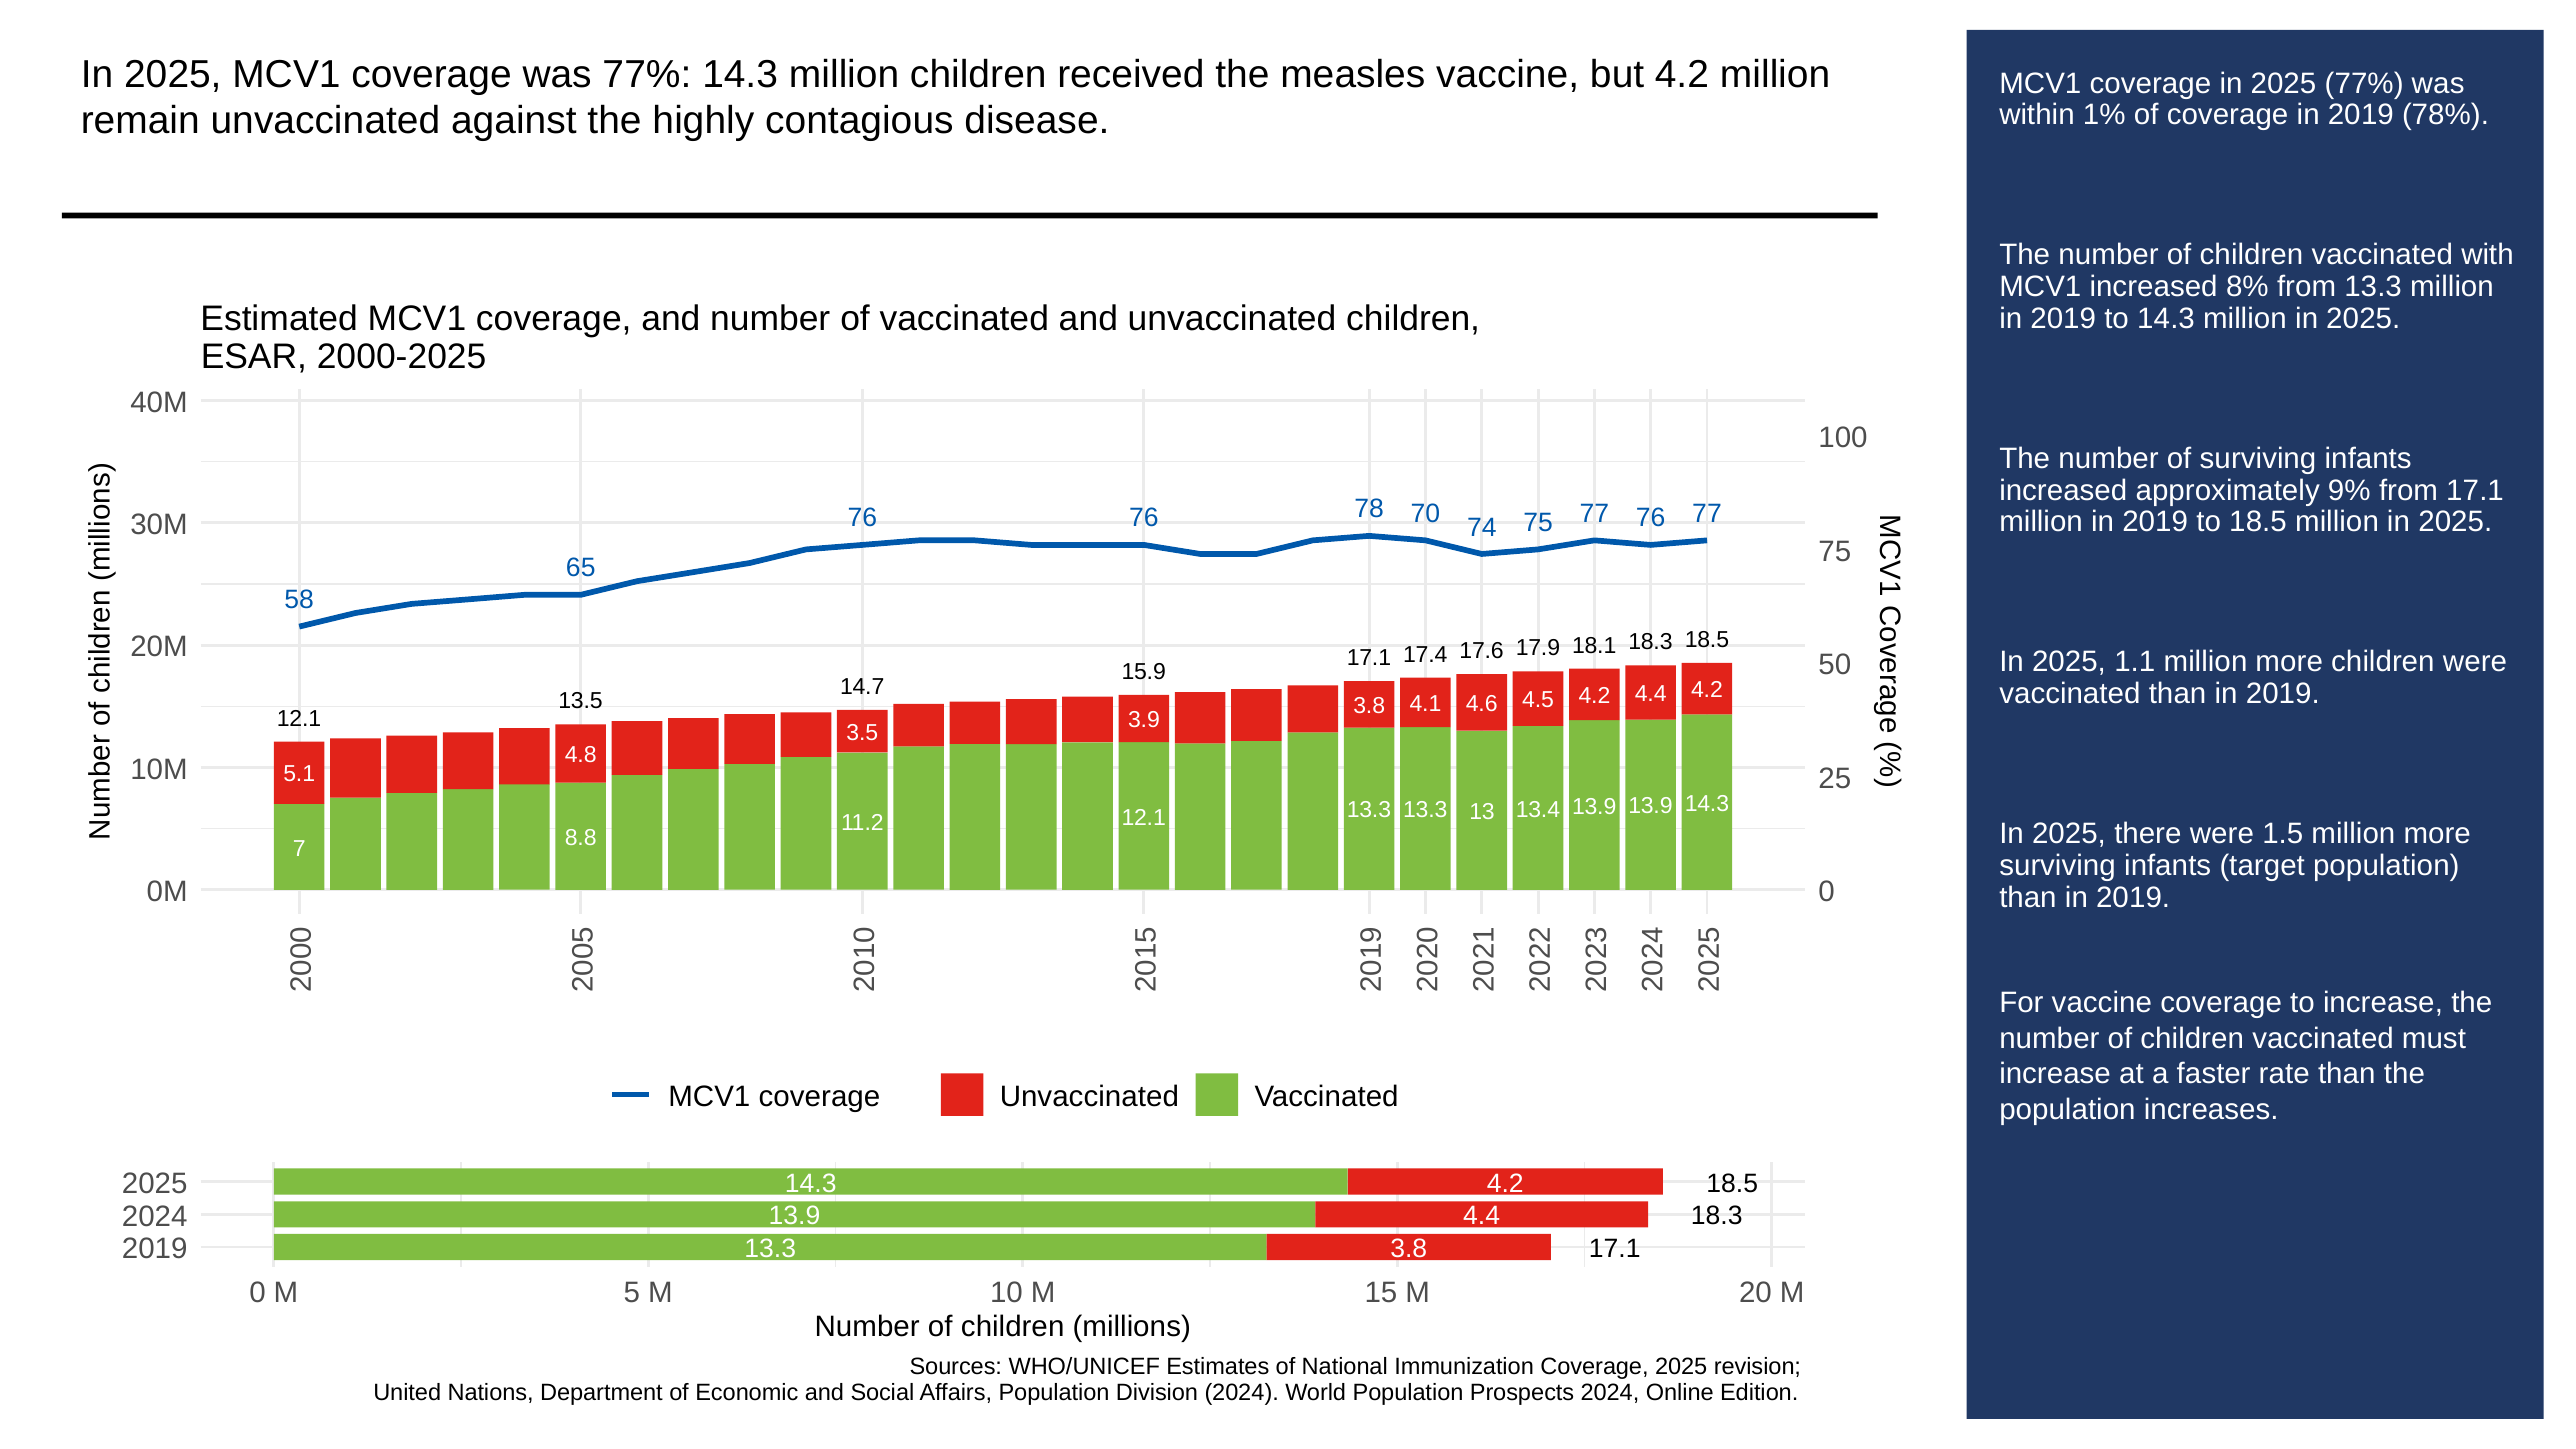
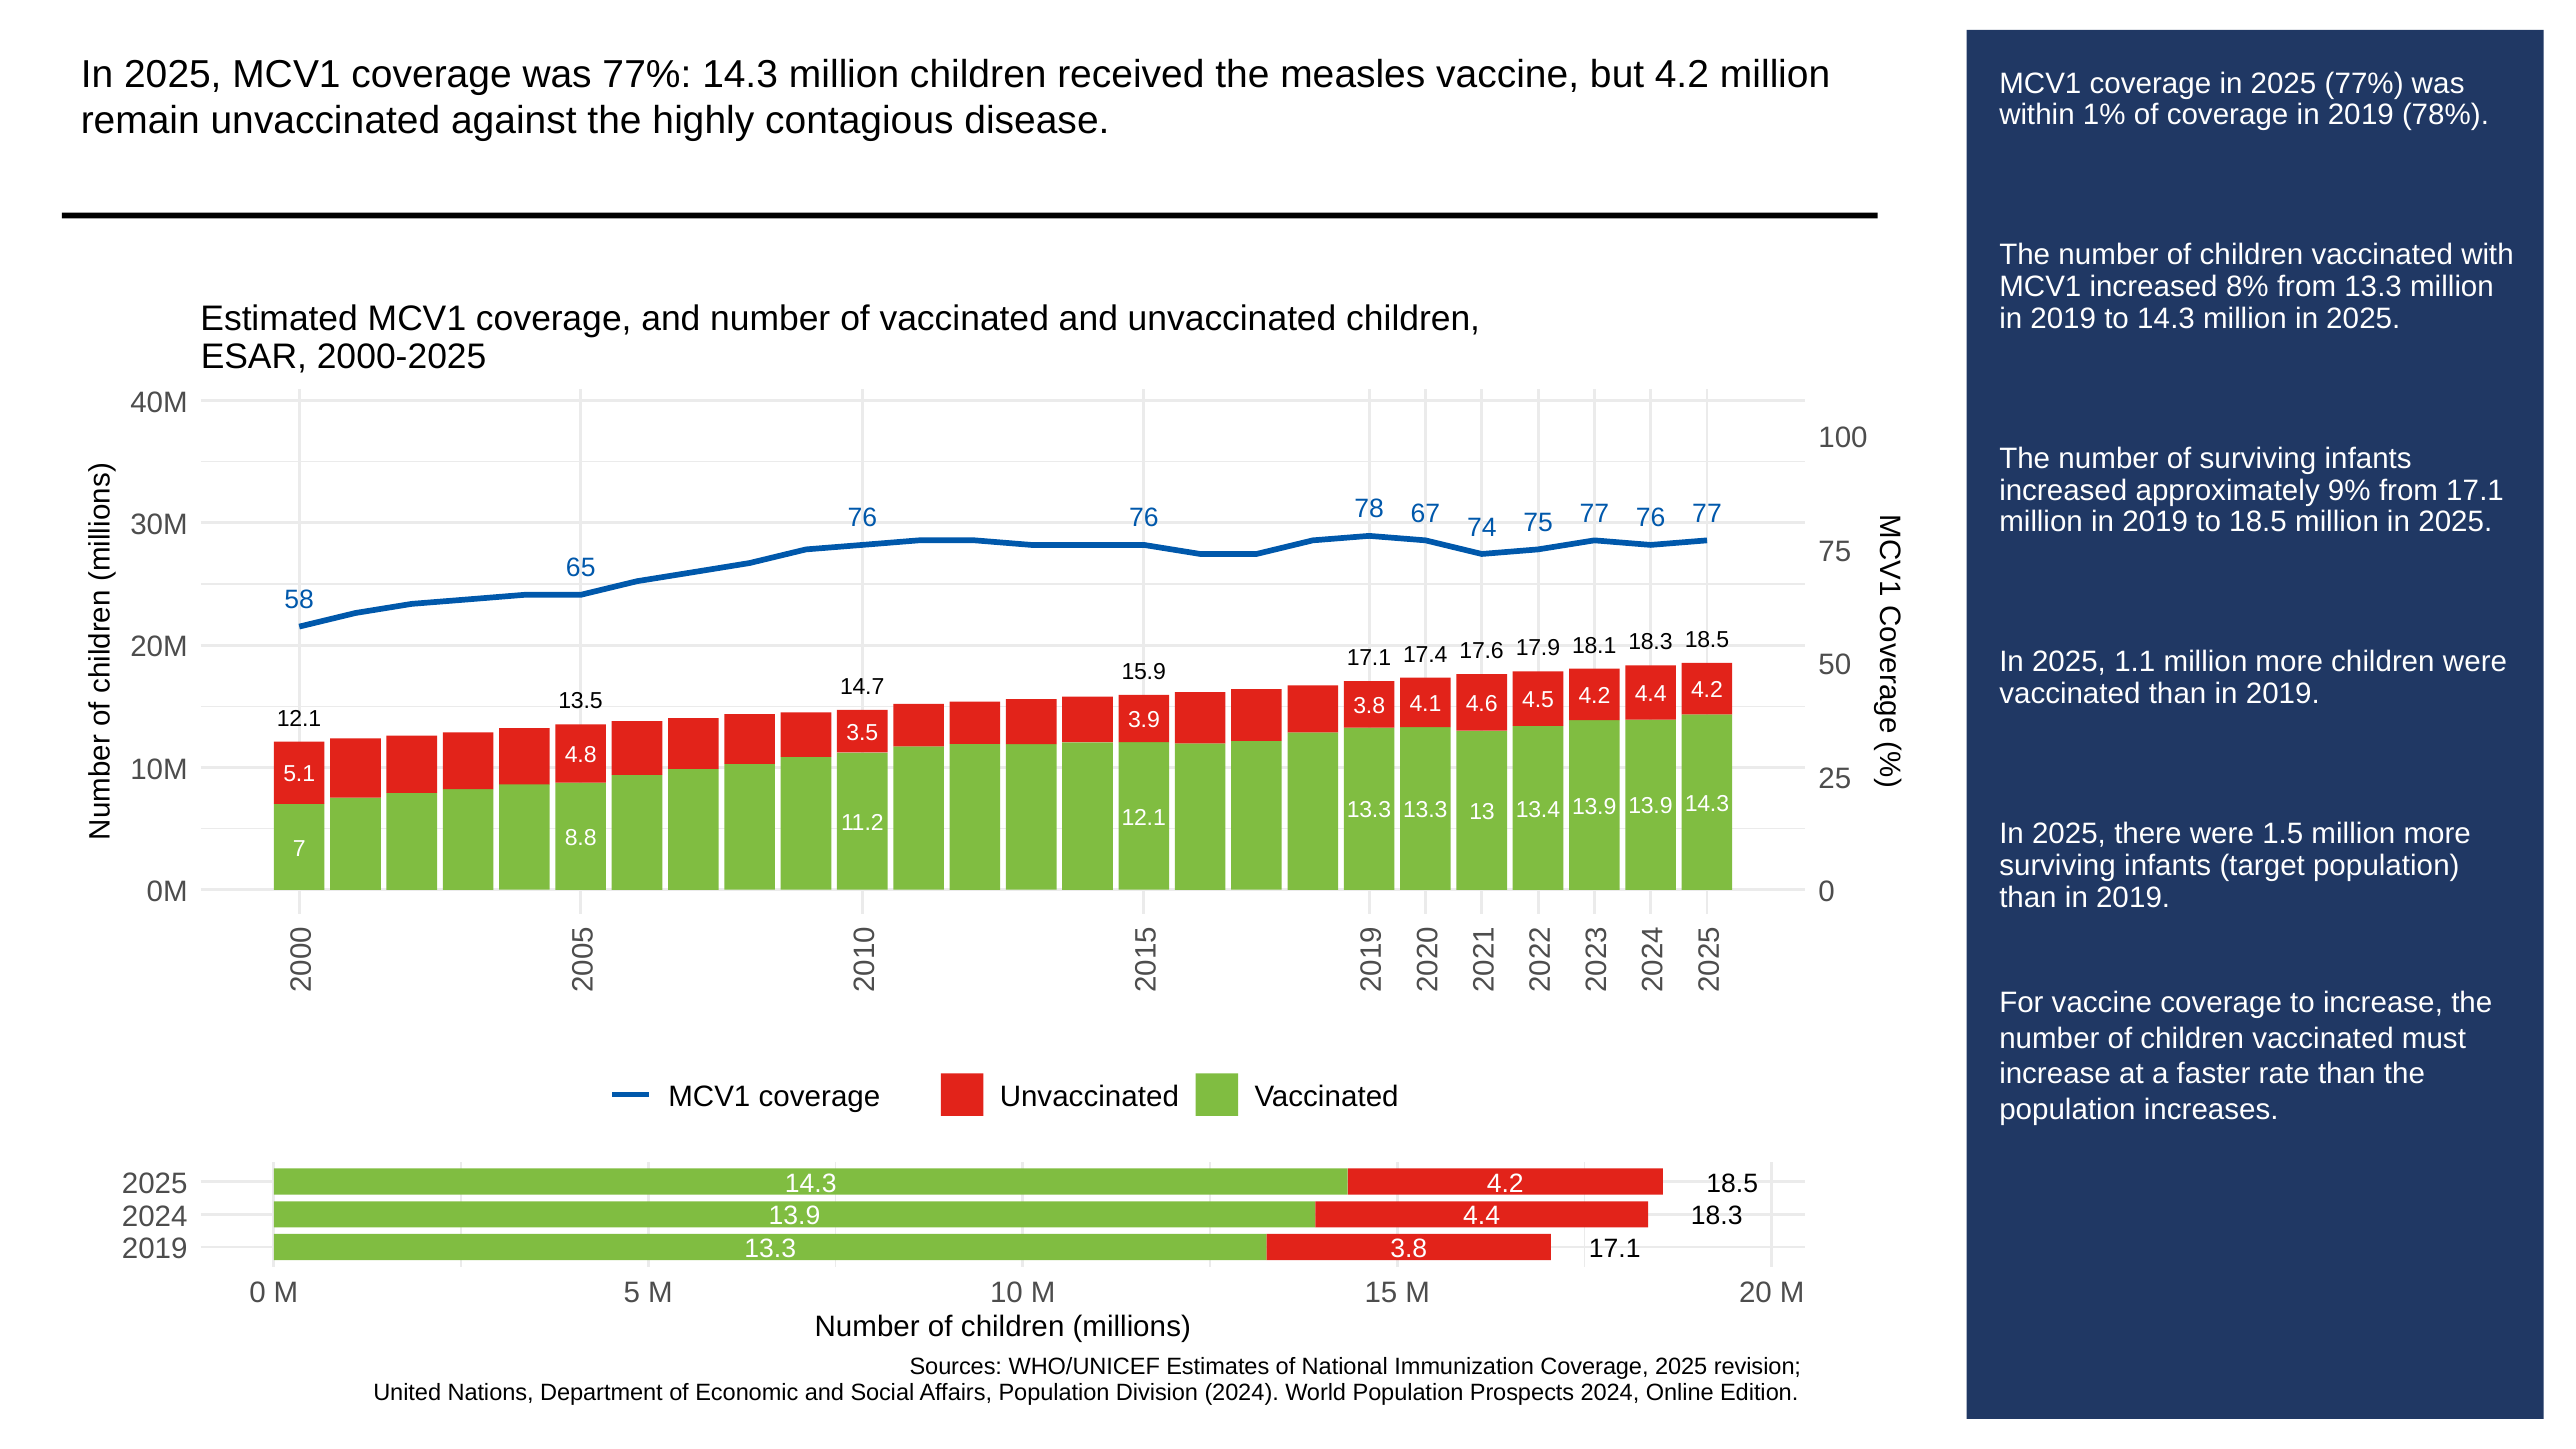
70: 70 -> 67
